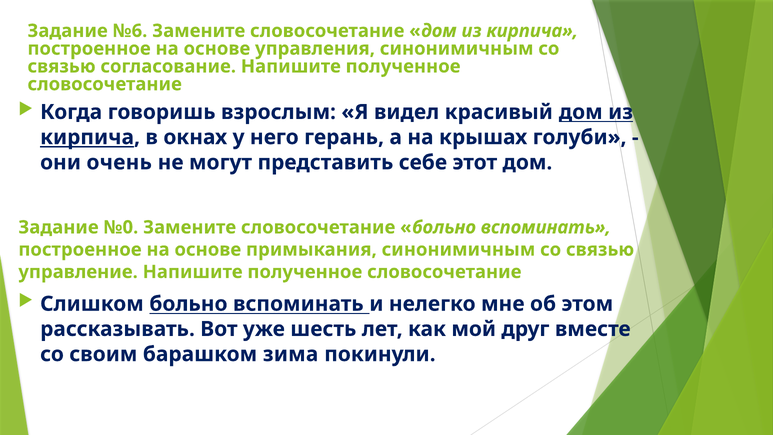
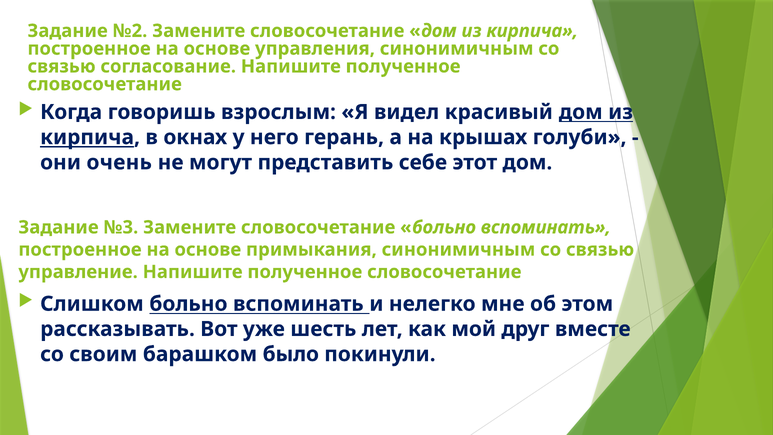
№6: №6 -> №2
№0: №0 -> №3
зима: зима -> было
